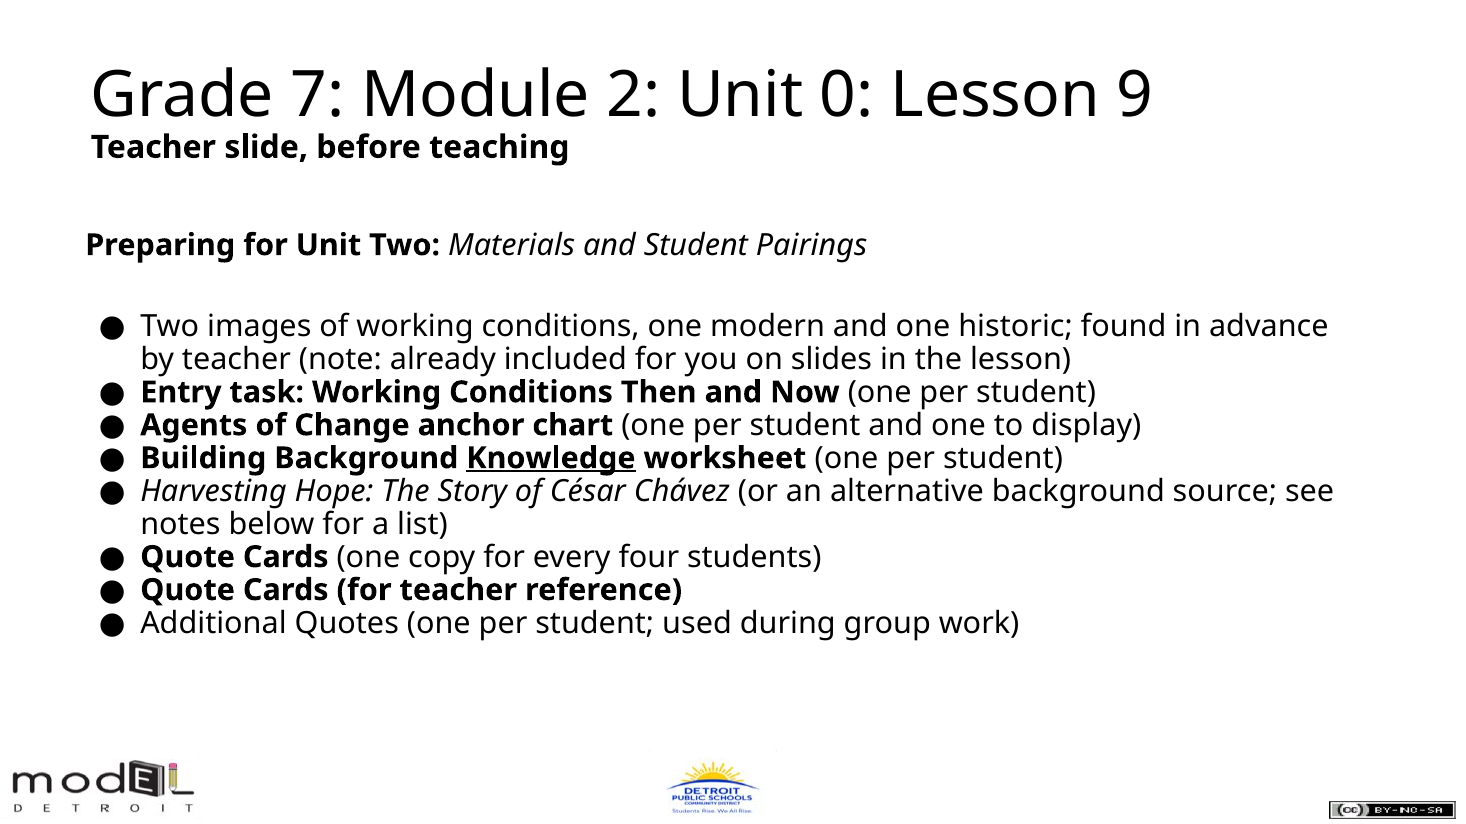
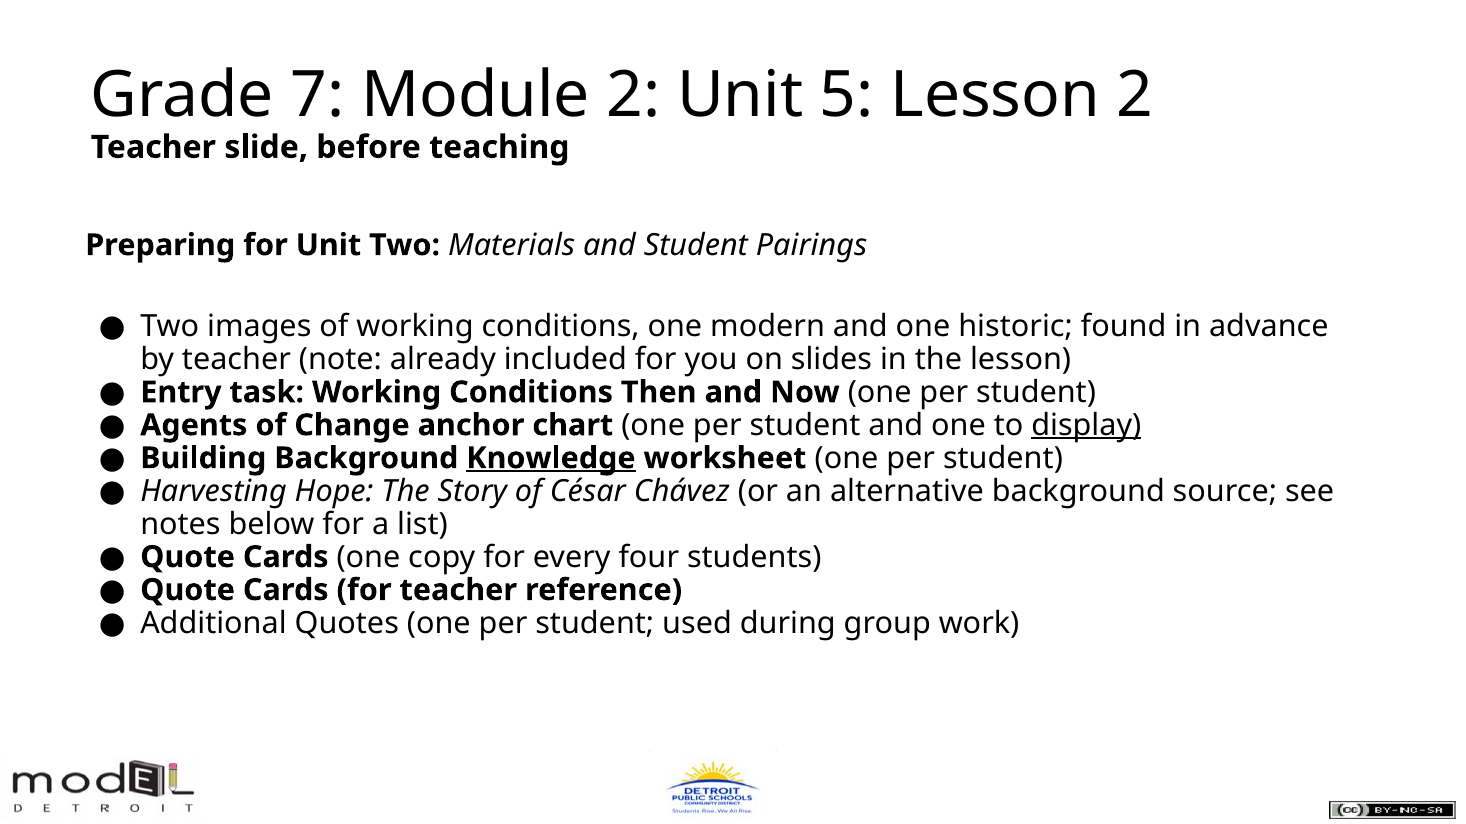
0: 0 -> 5
Lesson 9: 9 -> 2
display underline: none -> present
